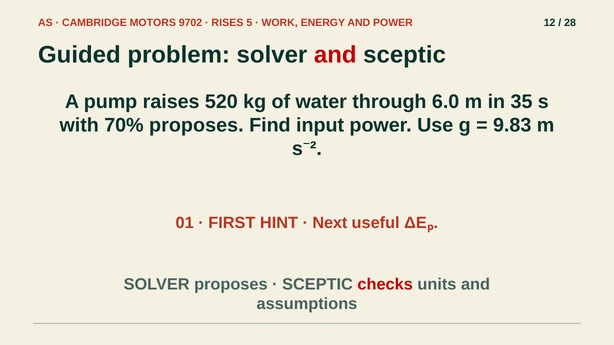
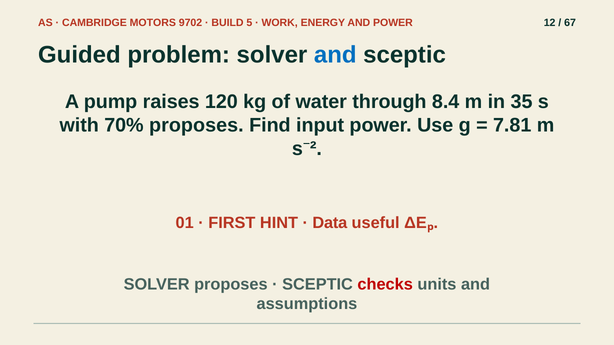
RISES: RISES -> BUILD
28: 28 -> 67
and at (335, 55) colour: red -> blue
520: 520 -> 120
6.0: 6.0 -> 8.4
9.83: 9.83 -> 7.81
Next: Next -> Data
